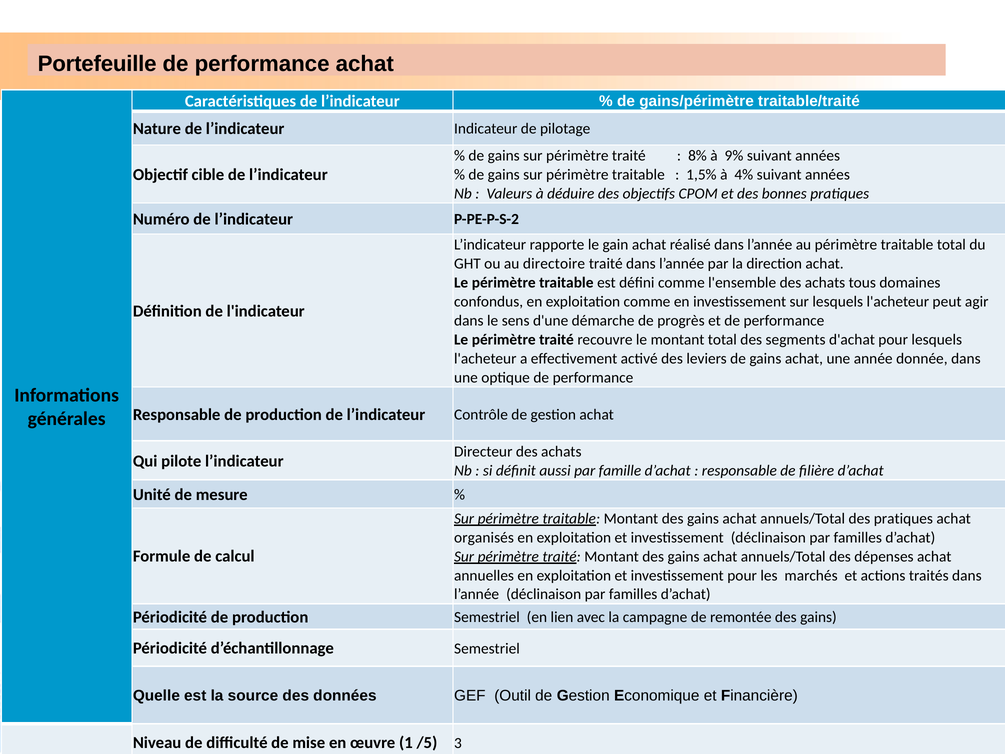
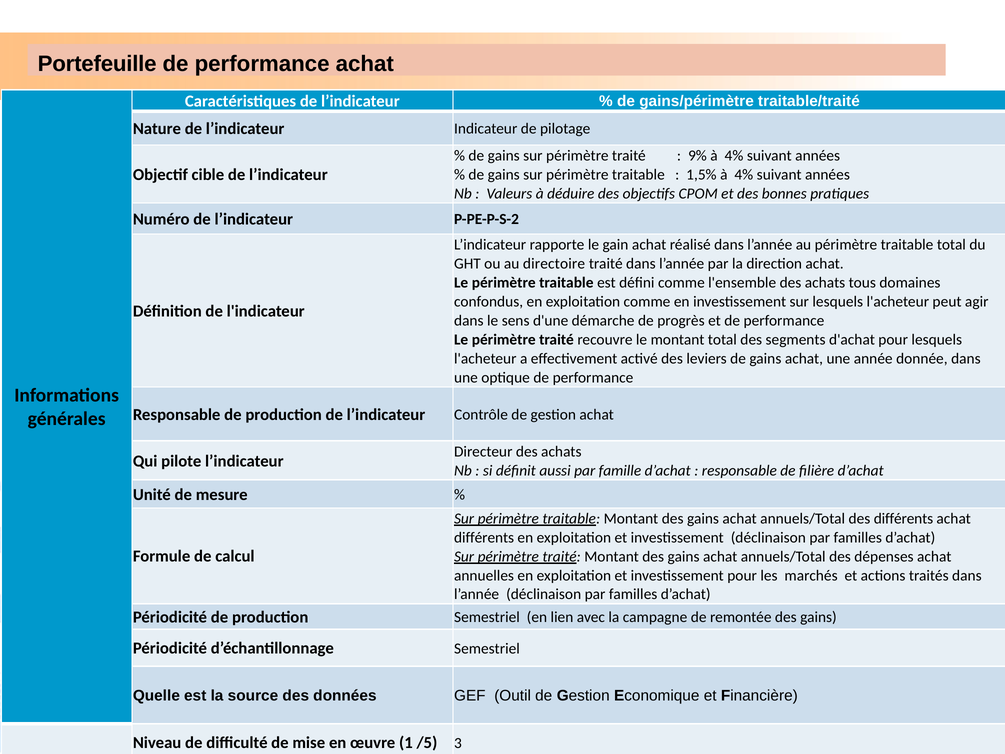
8%: 8% -> 9%
9% at (734, 156): 9% -> 4%
des pratiques: pratiques -> différents
organisés at (484, 537): organisés -> différents
